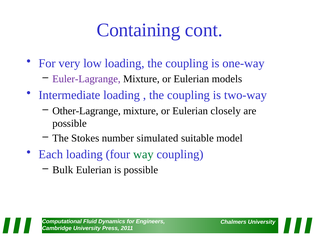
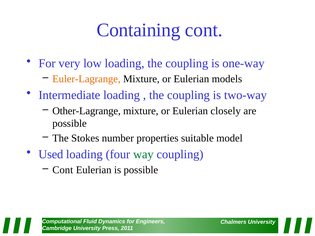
Euler-Lagrange colour: purple -> orange
simulated: simulated -> properties
Each: Each -> Used
Bulk at (63, 170): Bulk -> Cont
